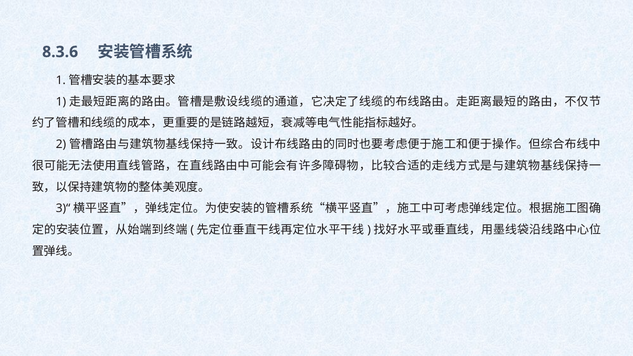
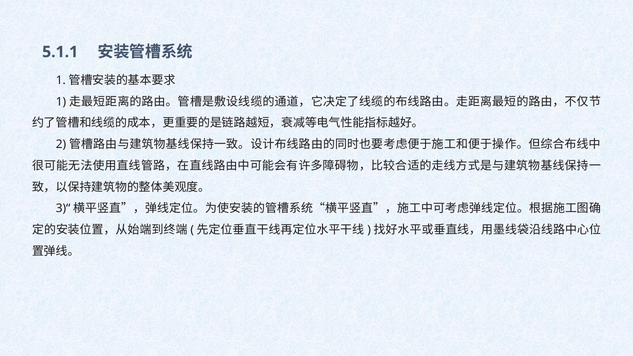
8.3.6: 8.3.6 -> 5.1.1
